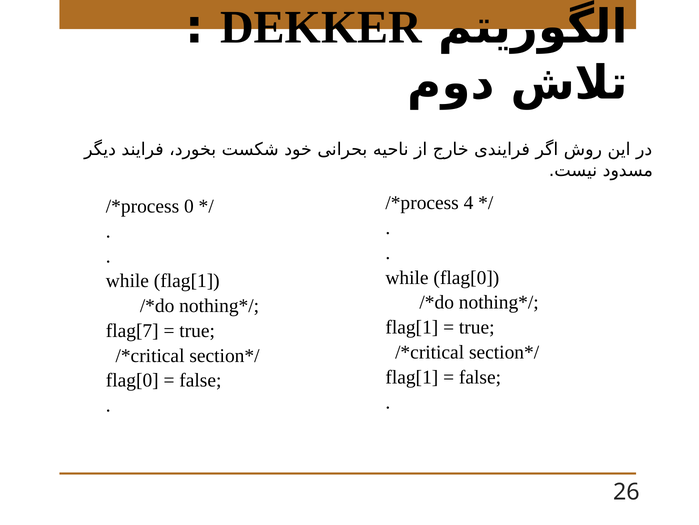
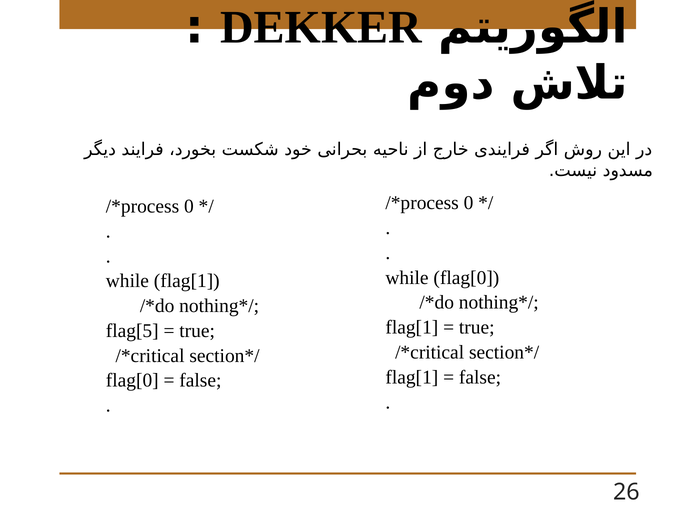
4 at (469, 203): 4 -> 0
flag[7: flag[7 -> flag[5
